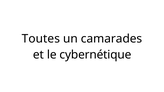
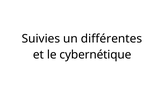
Toutes: Toutes -> Suivies
camarades: camarades -> différentes
